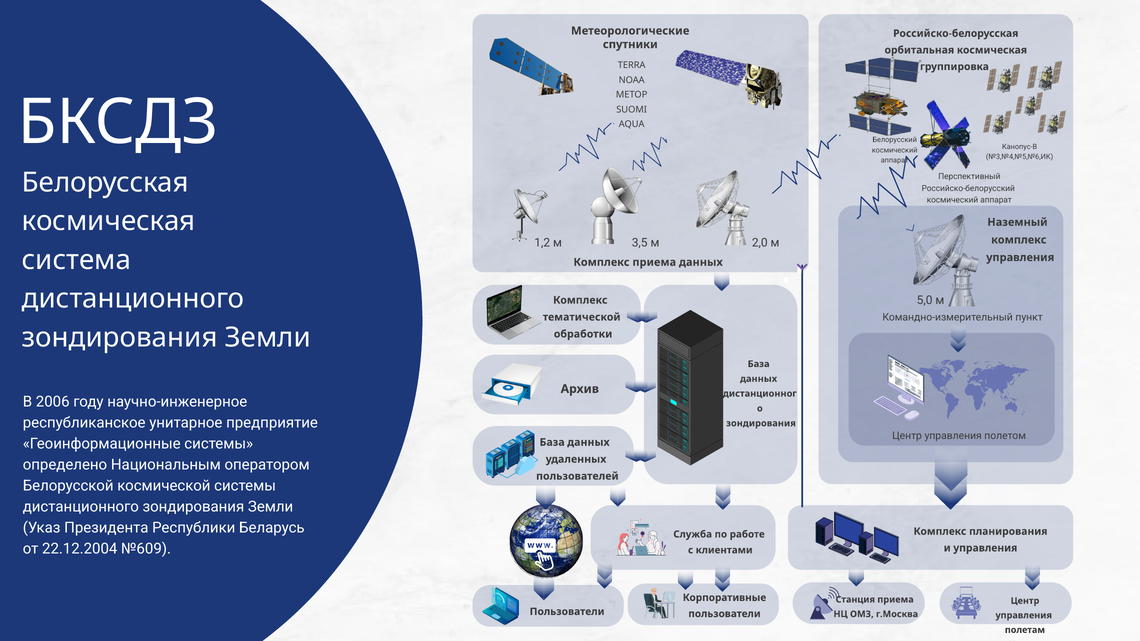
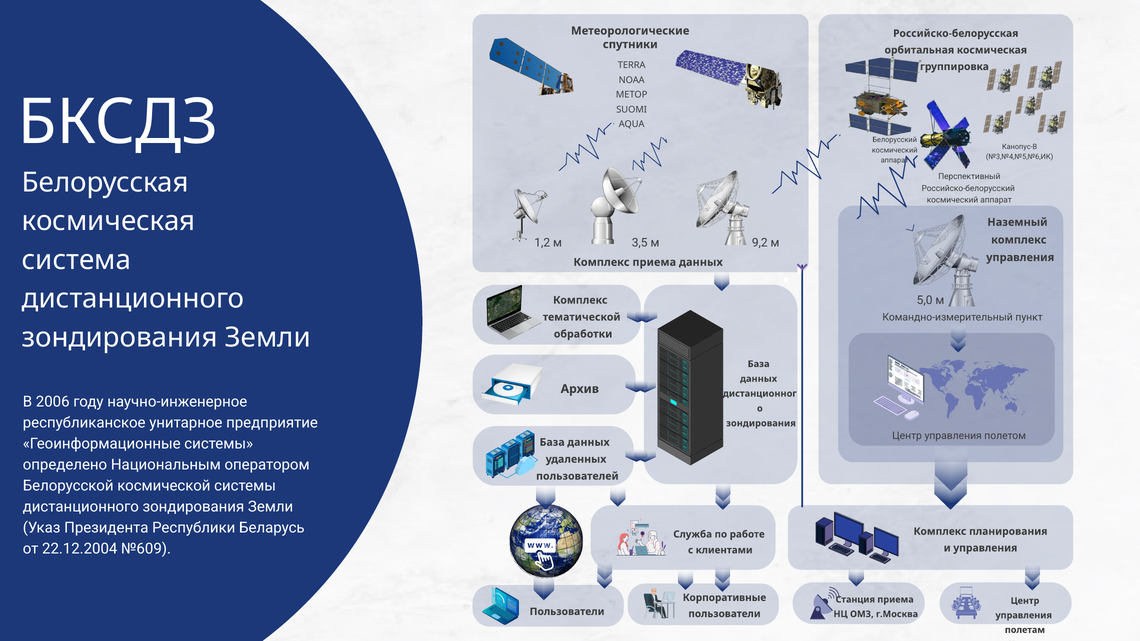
2,0: 2,0 -> 9,2
